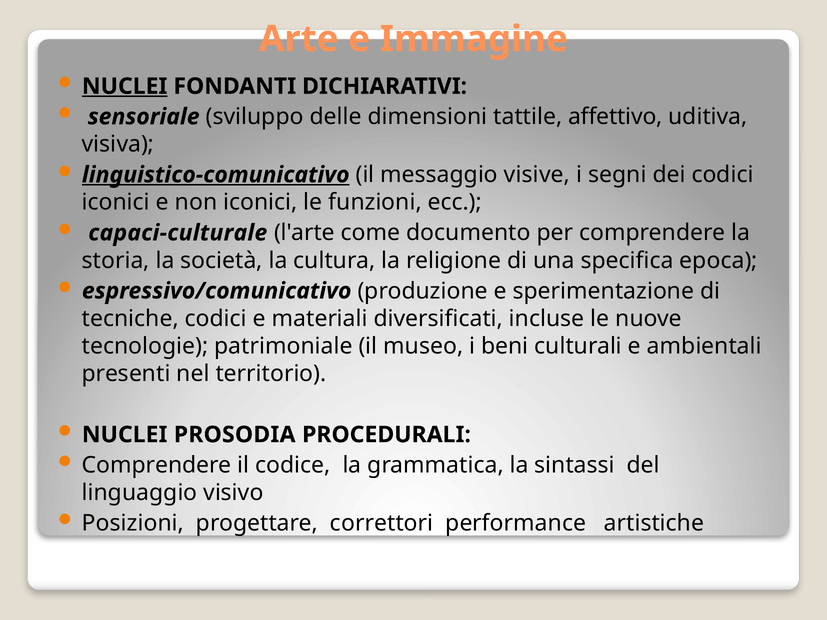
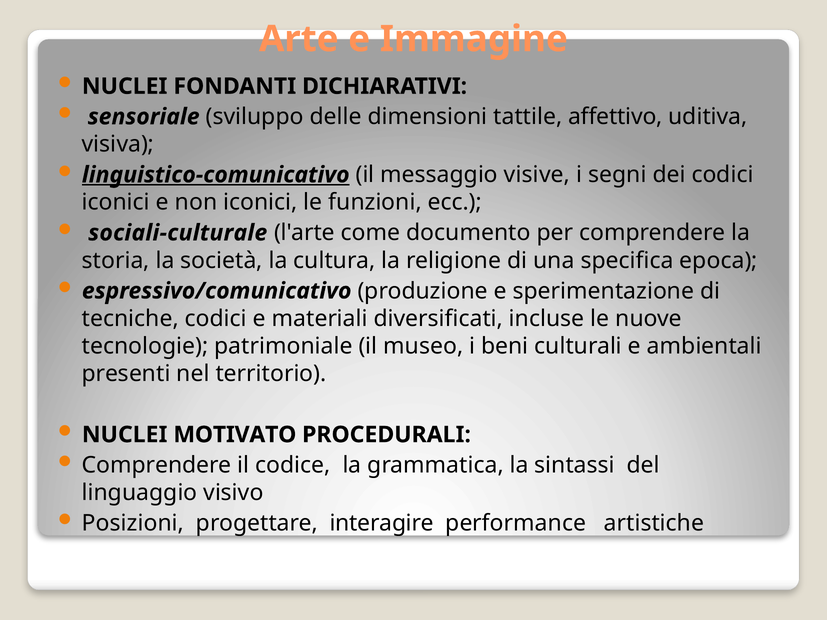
NUCLEI at (125, 86) underline: present -> none
capaci-culturale: capaci-culturale -> sociali-culturale
PROSODIA: PROSODIA -> MOTIVATO
correttori: correttori -> interagire
